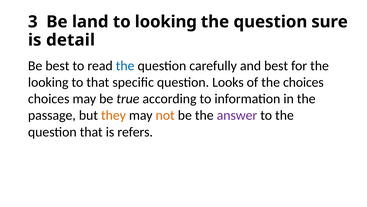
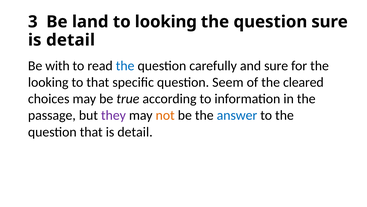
Be best: best -> with
and best: best -> sure
Looks: Looks -> Seem
the choices: choices -> cleared
they colour: orange -> purple
answer colour: purple -> blue
that is refers: refers -> detail
